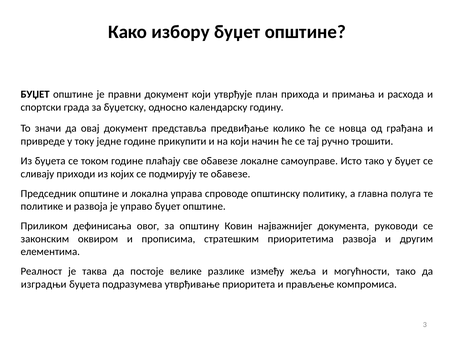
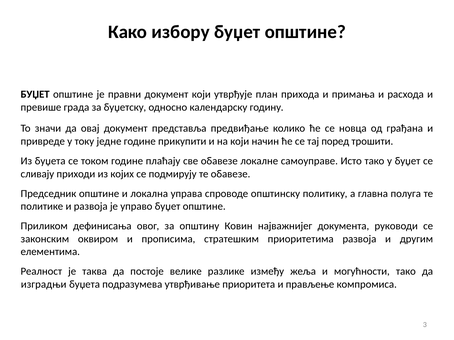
спортски: спортски -> превише
ручно: ручно -> поред
